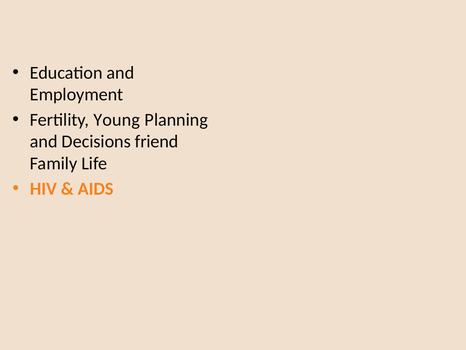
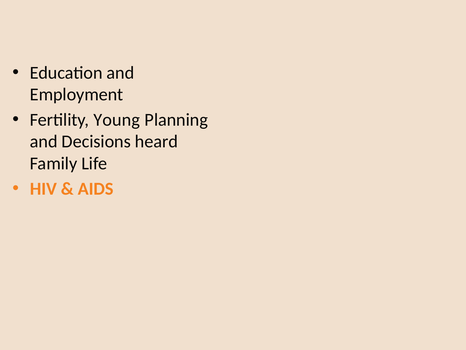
friend: friend -> heard
